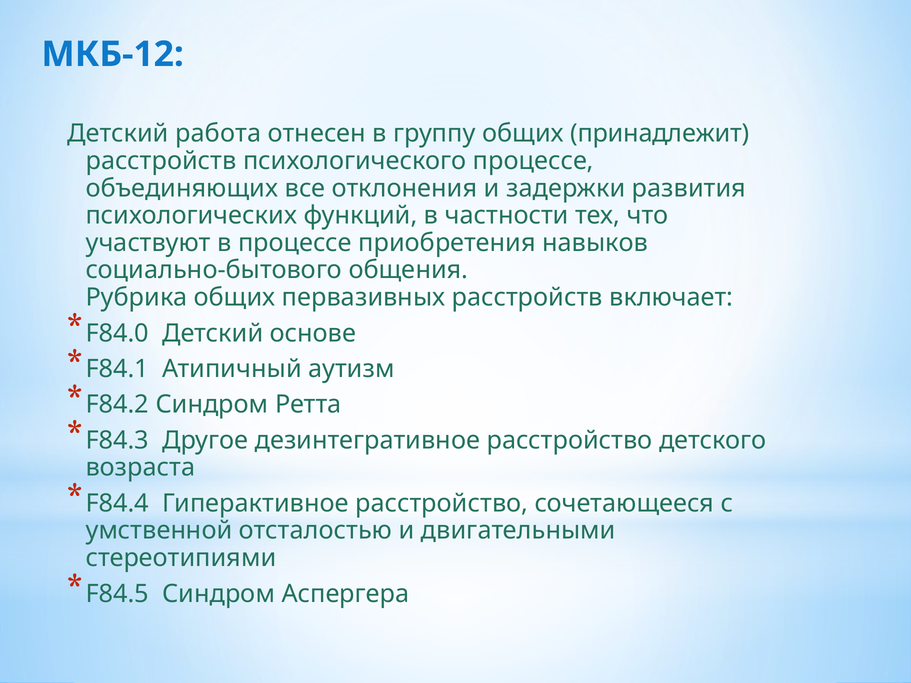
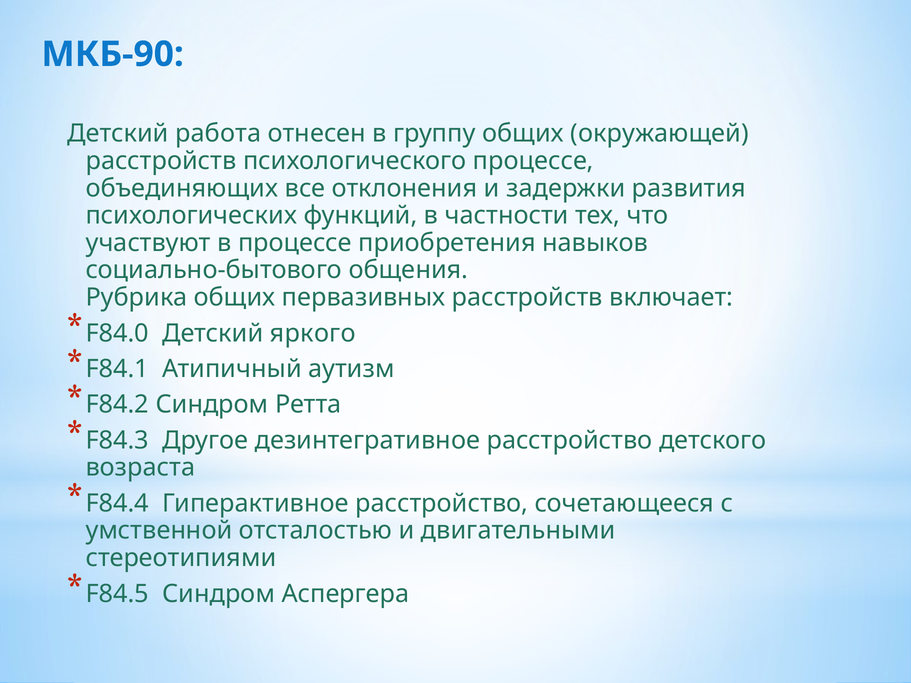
МКБ-12: МКБ-12 -> МКБ-90
принадлежит: принадлежит -> окружающей
основе: основе -> яркого
